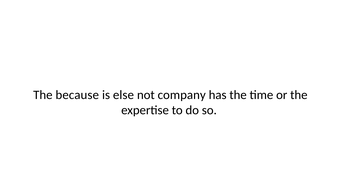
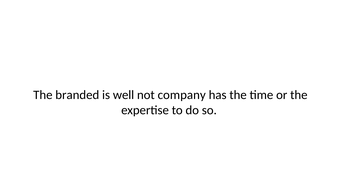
because: because -> branded
else: else -> well
